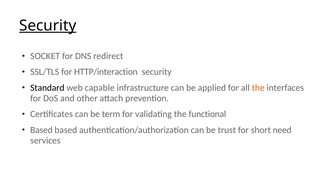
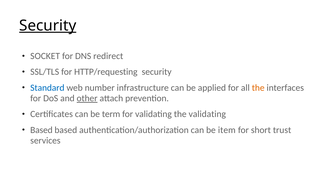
HTTP/interaction: HTTP/interaction -> HTTP/requesting
Standard colour: black -> blue
capable: capable -> number
other underline: none -> present
the functional: functional -> validating
trust: trust -> item
need: need -> trust
